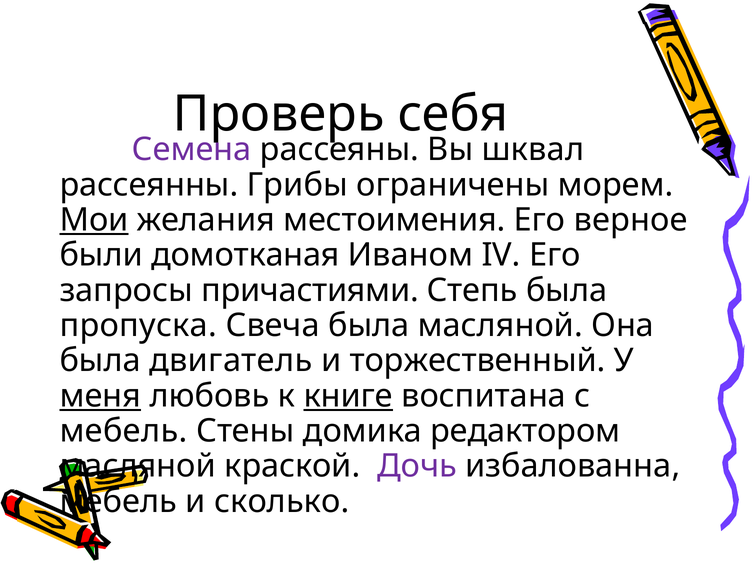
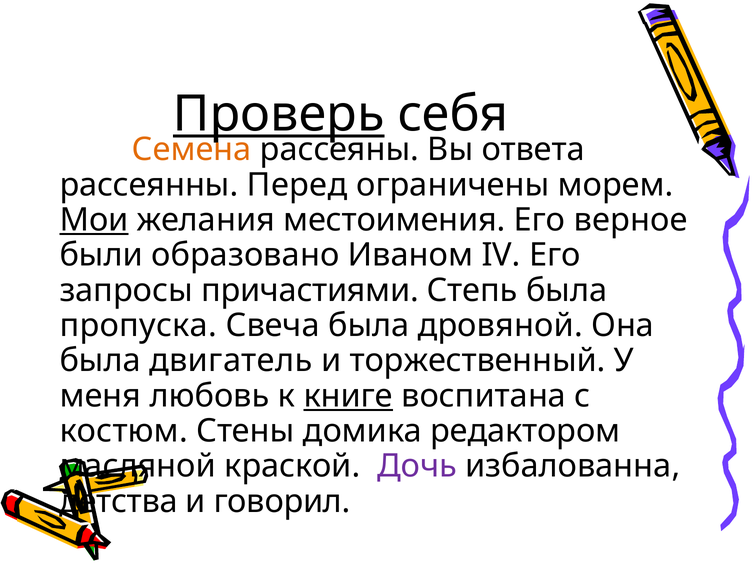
Проверь underline: none -> present
Семена colour: purple -> orange
шквал: шквал -> ответа
Грибы: Грибы -> Перед
домотканая: домотканая -> образовано
была масляной: масляной -> дровяной
меня underline: present -> none
мебель at (124, 431): мебель -> костюм
мебель at (118, 501): мебель -> детства
сколько: сколько -> говорил
